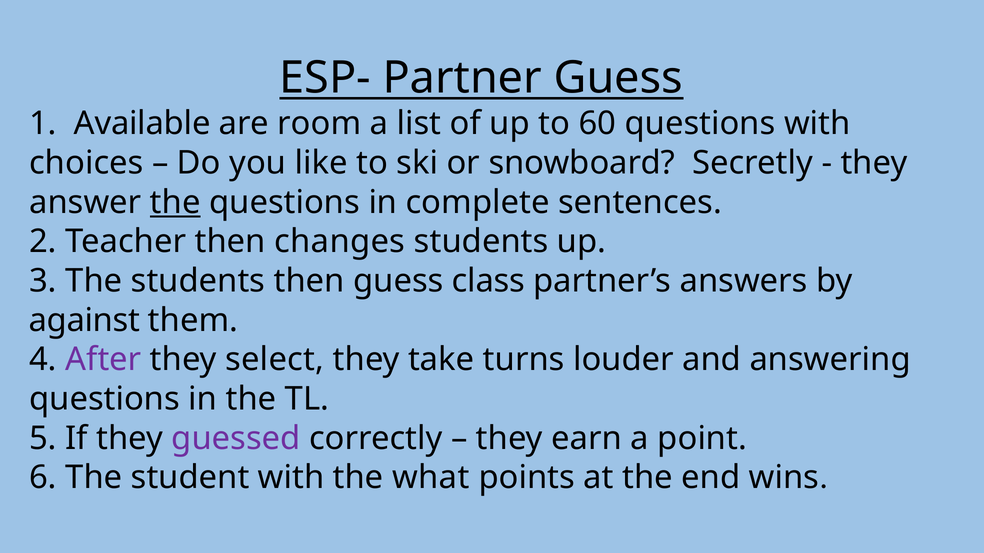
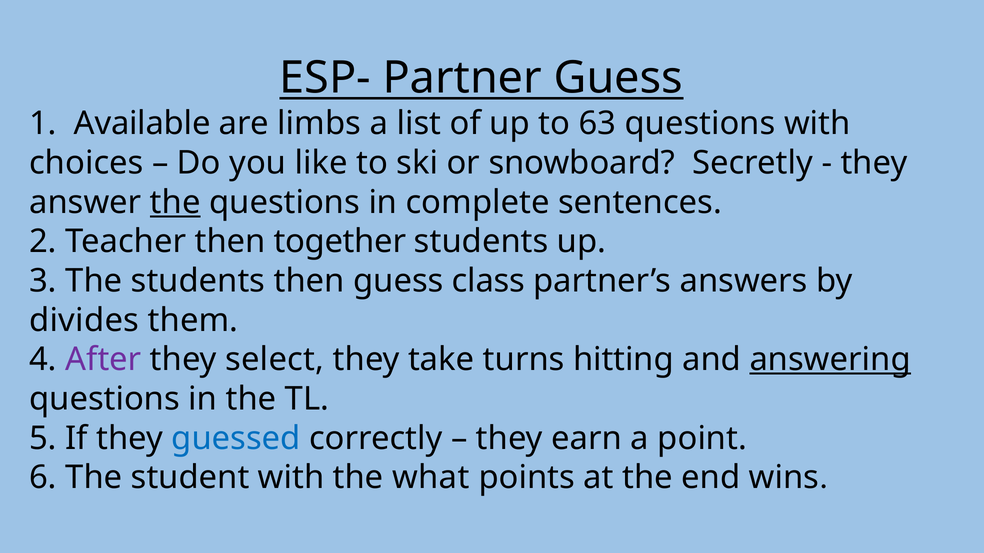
room: room -> limbs
60: 60 -> 63
changes: changes -> together
against: against -> divides
louder: louder -> hitting
answering underline: none -> present
guessed colour: purple -> blue
